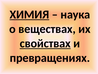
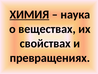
свойствах underline: present -> none
